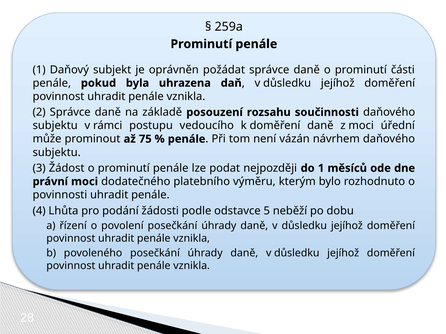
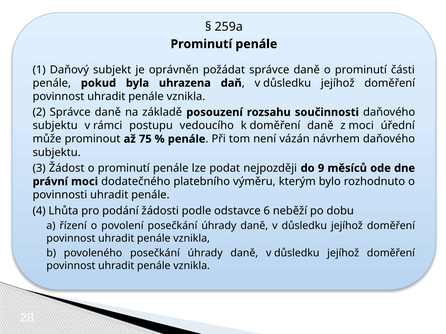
do 1: 1 -> 9
5: 5 -> 6
